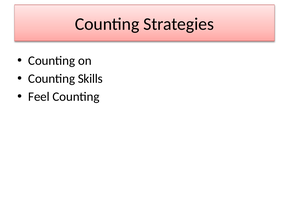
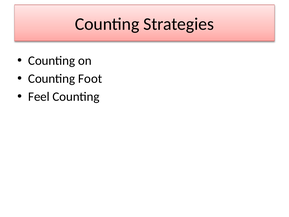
Skills: Skills -> Foot
